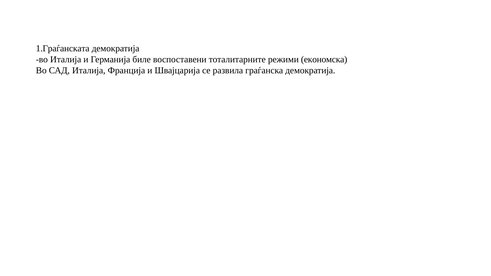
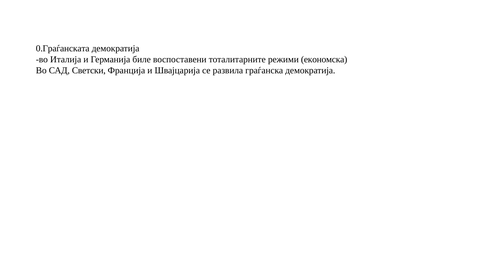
1.Граѓанската: 1.Граѓанската -> 0.Граѓанската
САД Италија: Италија -> Светски
